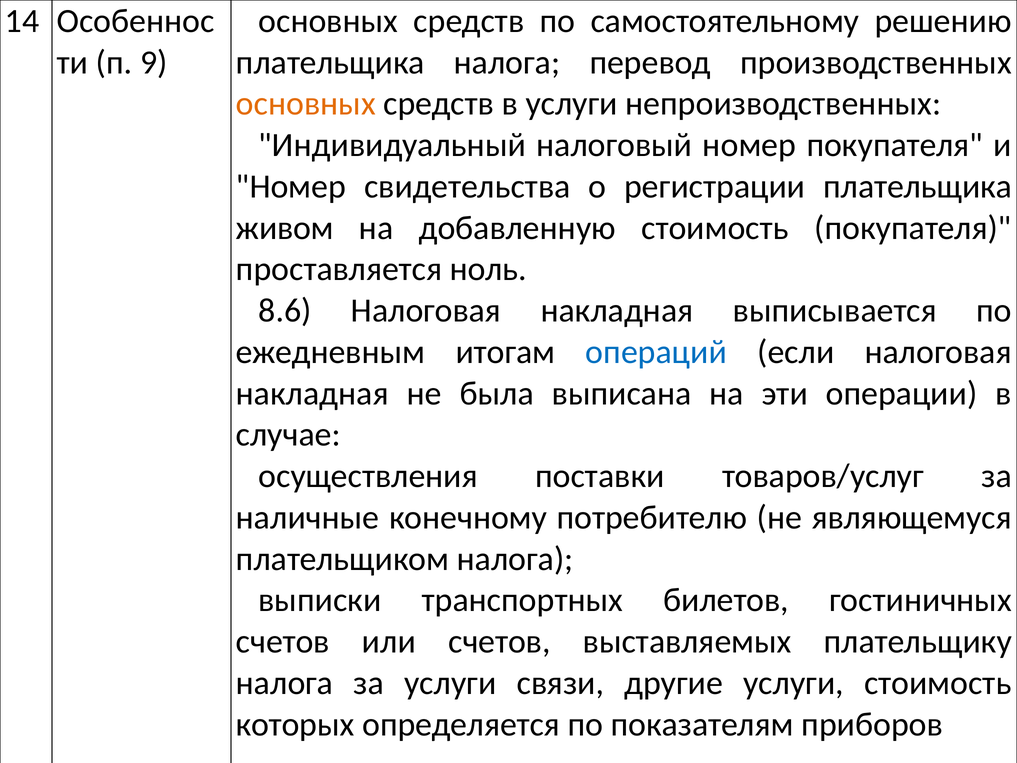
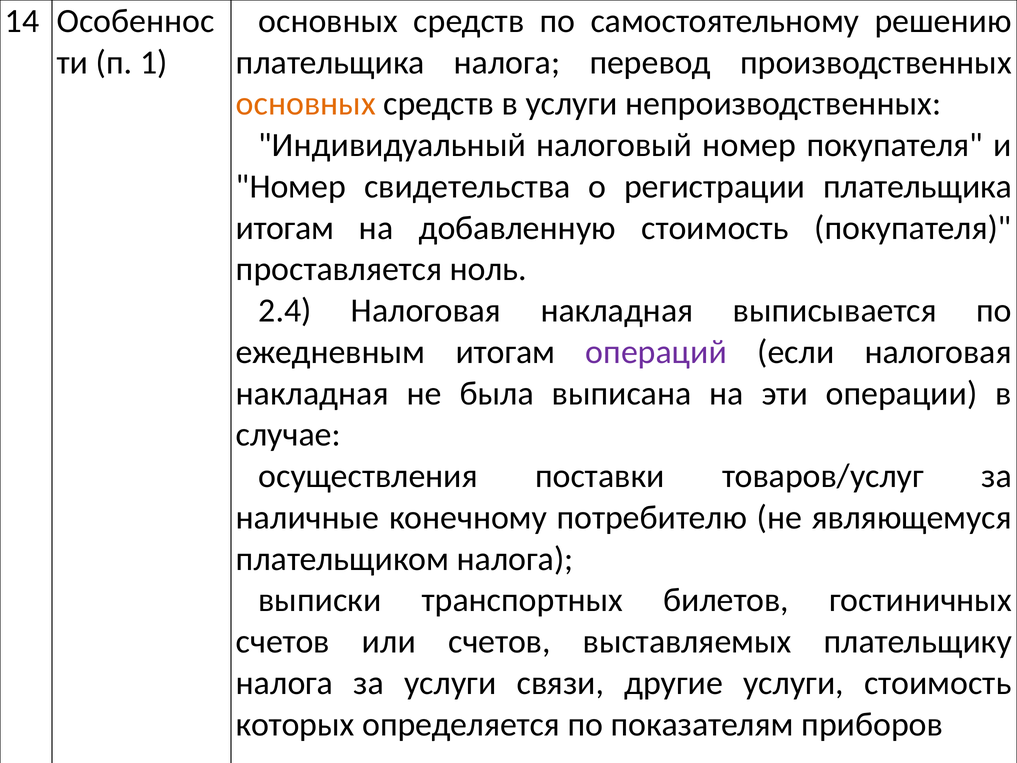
9: 9 -> 1
живом at (285, 228): живом -> итогам
8.6: 8.6 -> 2.4
операций colour: blue -> purple
